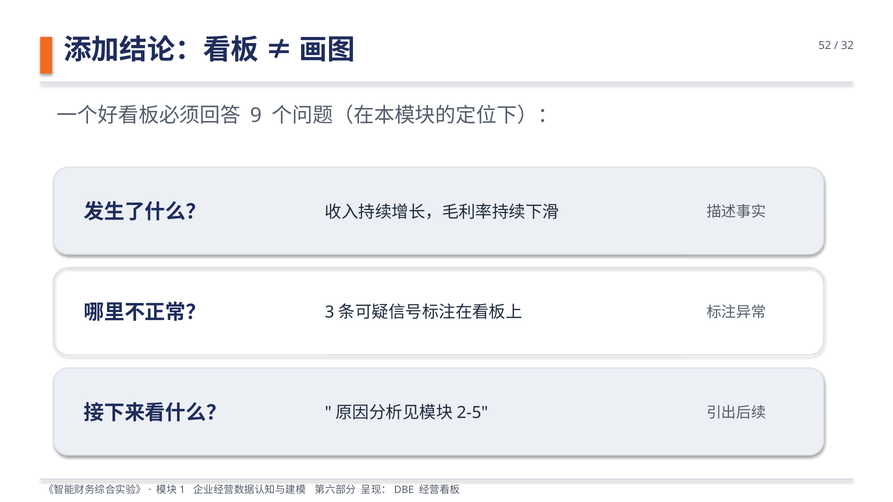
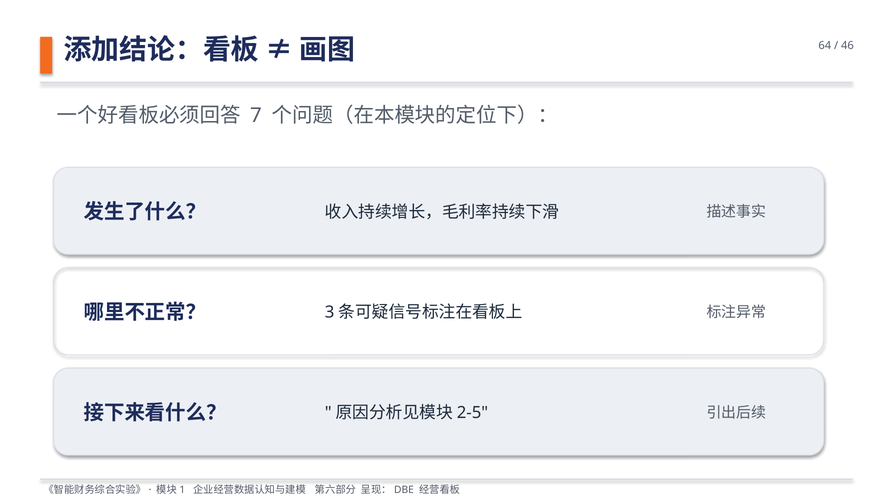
52: 52 -> 64
32: 32 -> 46
9: 9 -> 7
